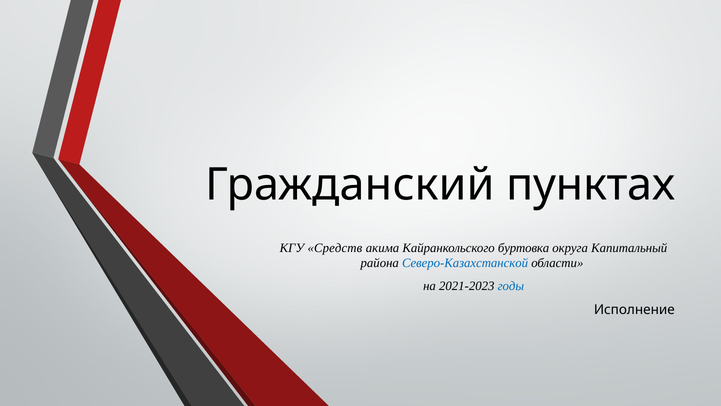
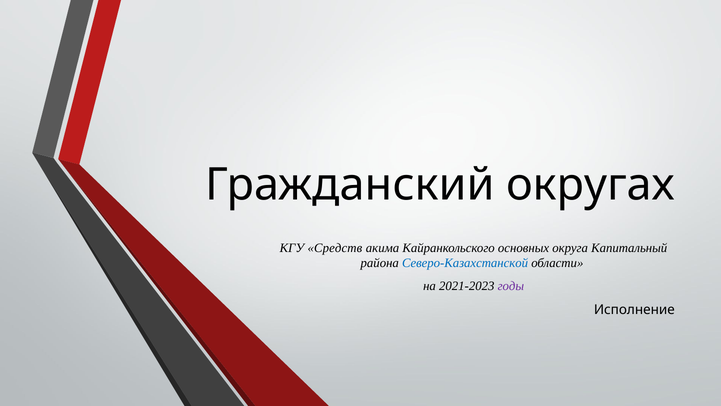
пунктах: пунктах -> округах
буртовка: буртовка -> основных
годы colour: blue -> purple
